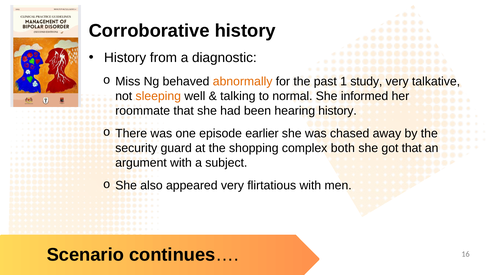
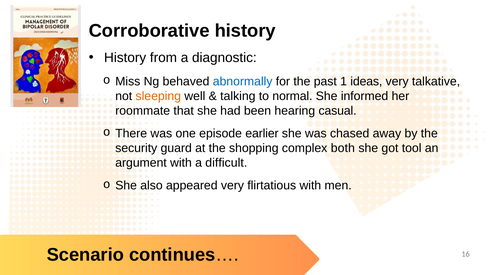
abnormally colour: orange -> blue
study: study -> ideas
hearing history: history -> casual
got that: that -> tool
subject: subject -> difficult
